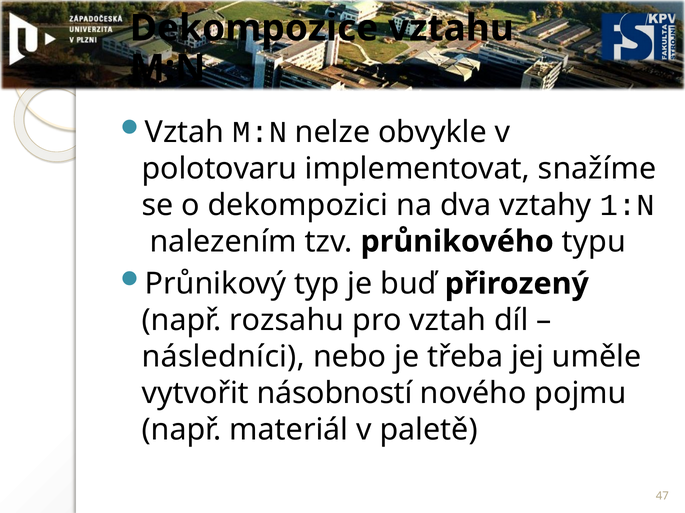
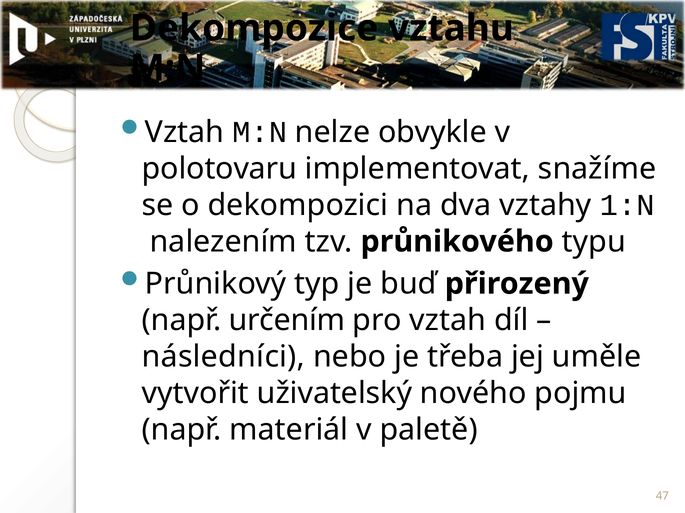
rozsahu: rozsahu -> určením
násobností: násobností -> uživatelský
